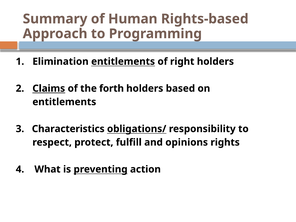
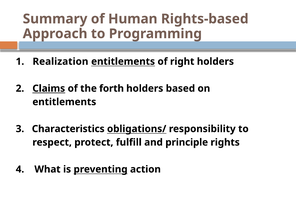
Elimination: Elimination -> Realization
opinions: opinions -> principle
